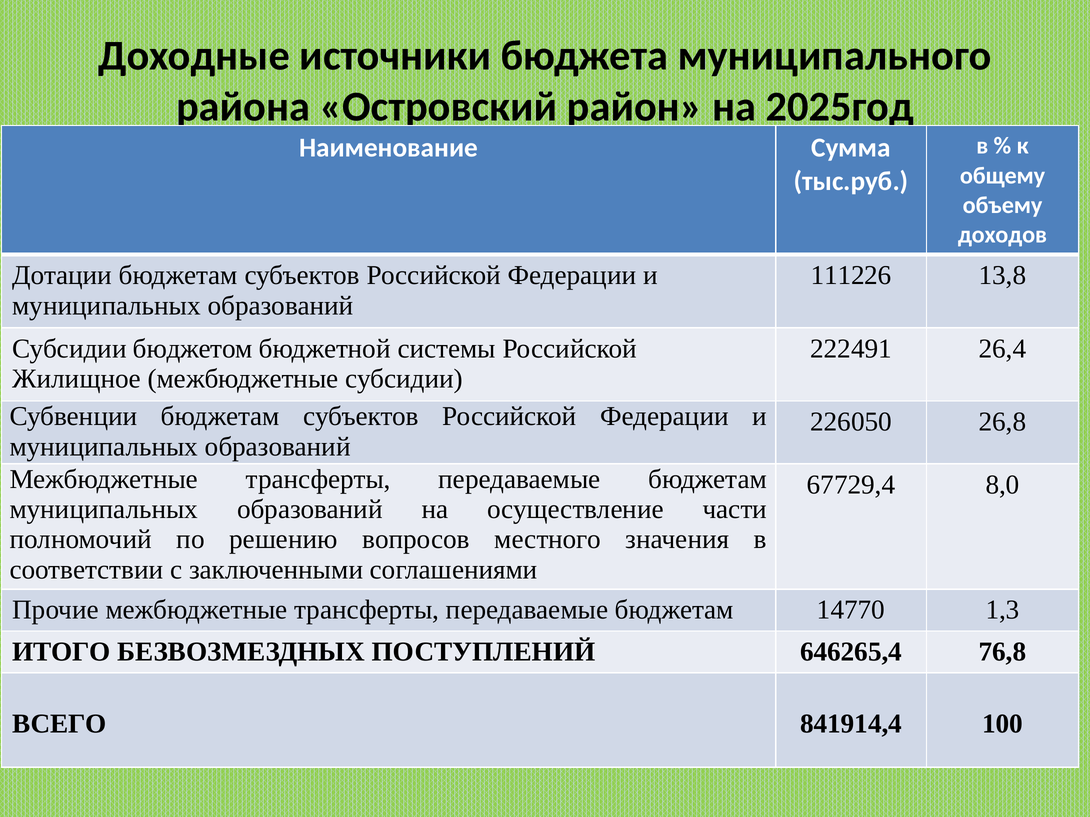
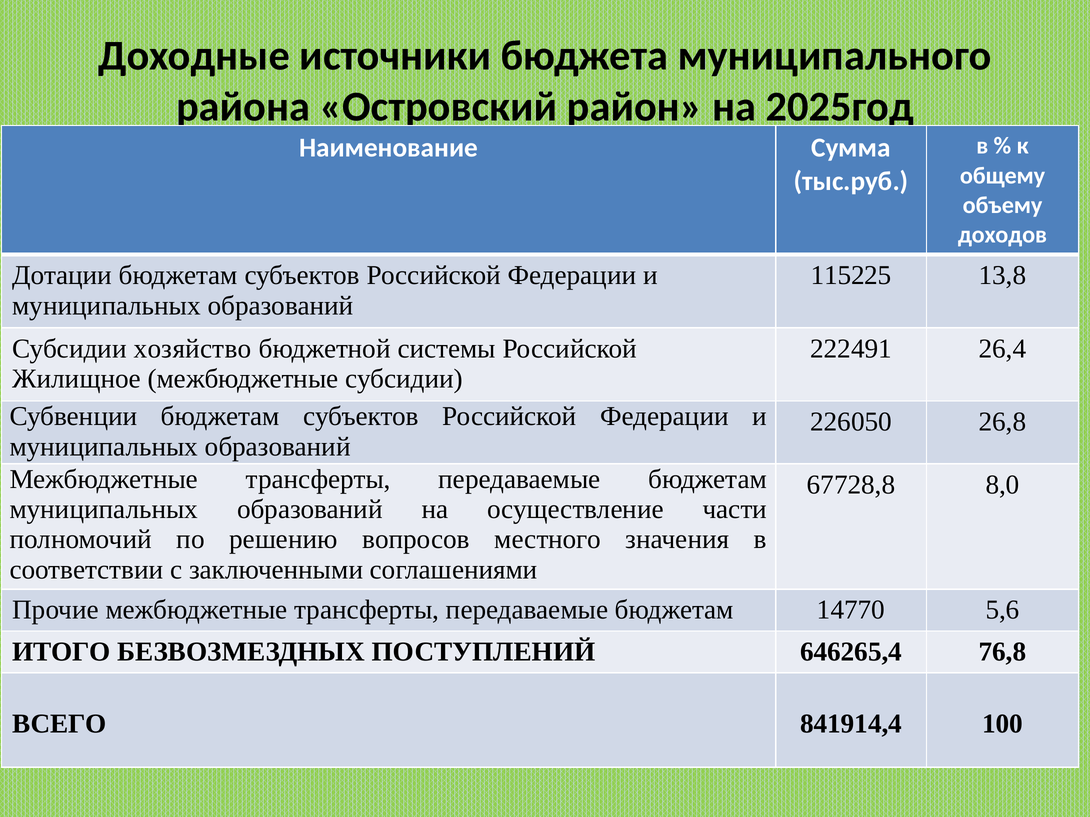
111226: 111226 -> 115225
бюджетом: бюджетом -> хозяйство
67729,4: 67729,4 -> 67728,8
1,3: 1,3 -> 5,6
